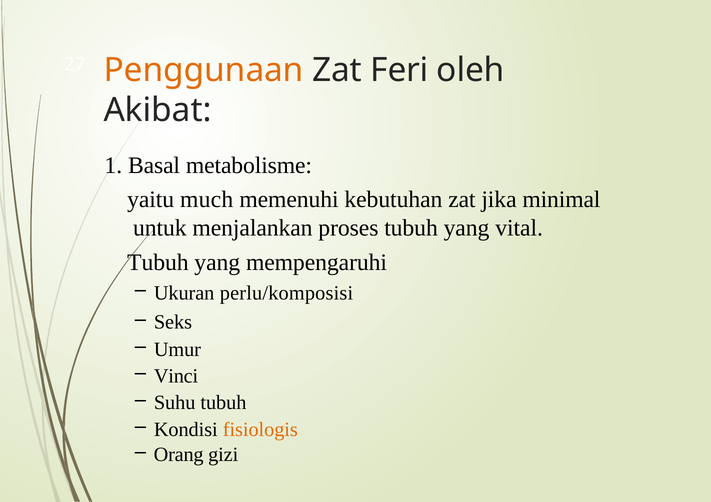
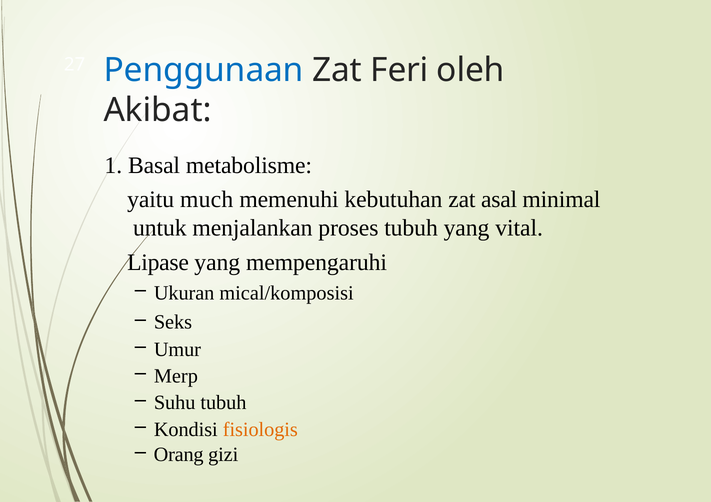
Penggunaan colour: orange -> blue
jika: jika -> asal
Tubuh at (158, 262): Tubuh -> Lipase
perlu/komposisi: perlu/komposisi -> mical/komposisi
Vinci: Vinci -> Merp
